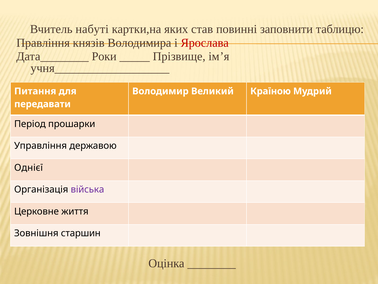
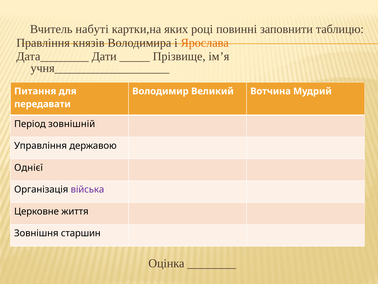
став: став -> році
Ярослава colour: red -> orange
Роки: Роки -> Дати
Країною: Країною -> Вотчина
прошарки: прошарки -> зовнішній
